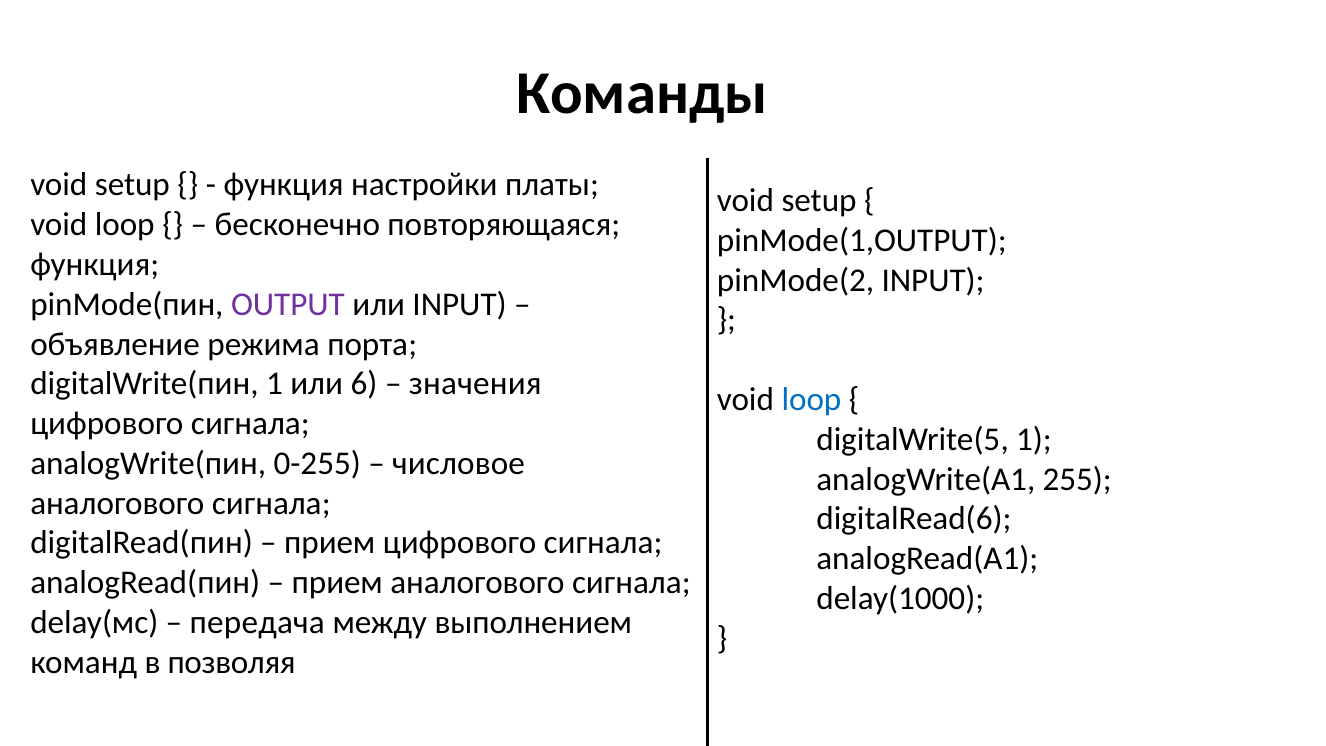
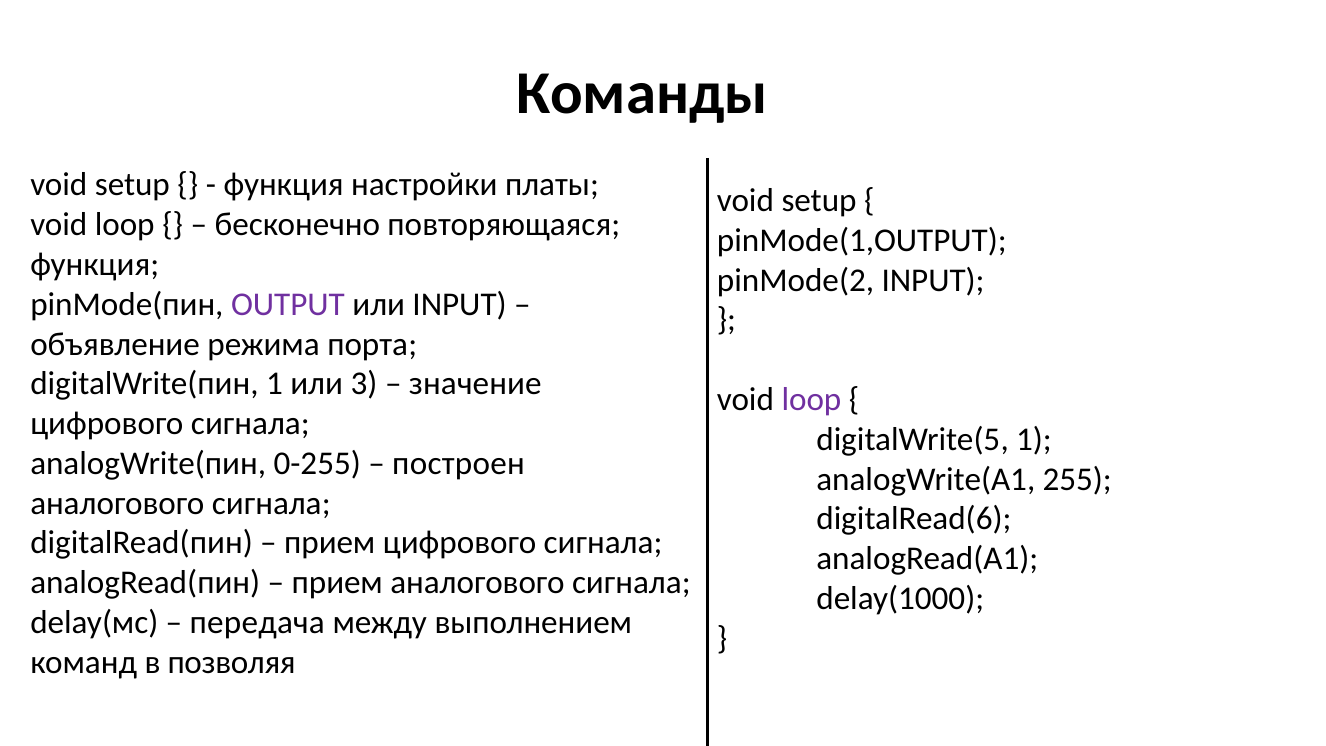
6: 6 -> 3
значения: значения -> значение
loop at (811, 399) colour: blue -> purple
числовое: числовое -> построен
